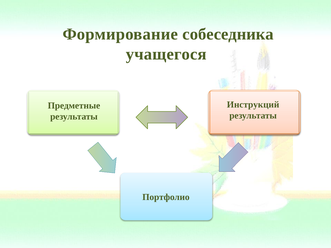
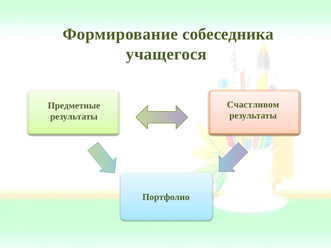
Инструкций: Инструкций -> Счастливом
